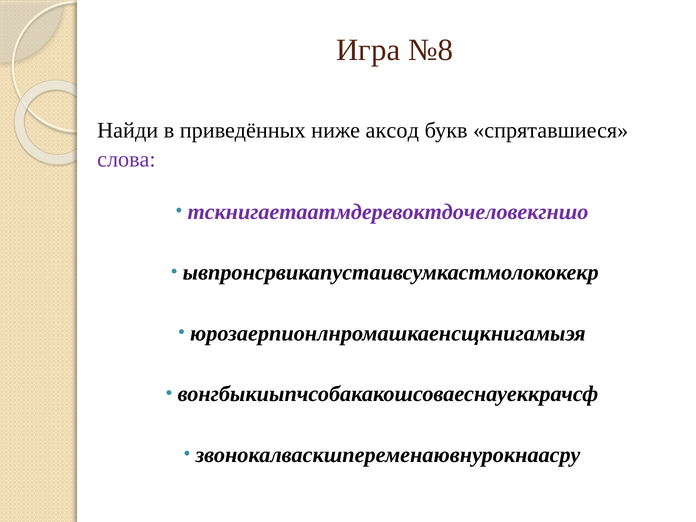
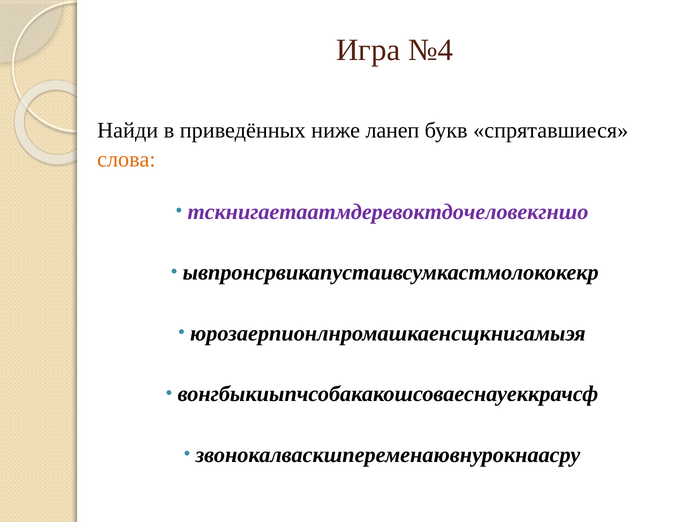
№8: №8 -> №4
аксод: аксод -> ланеп
слова colour: purple -> orange
